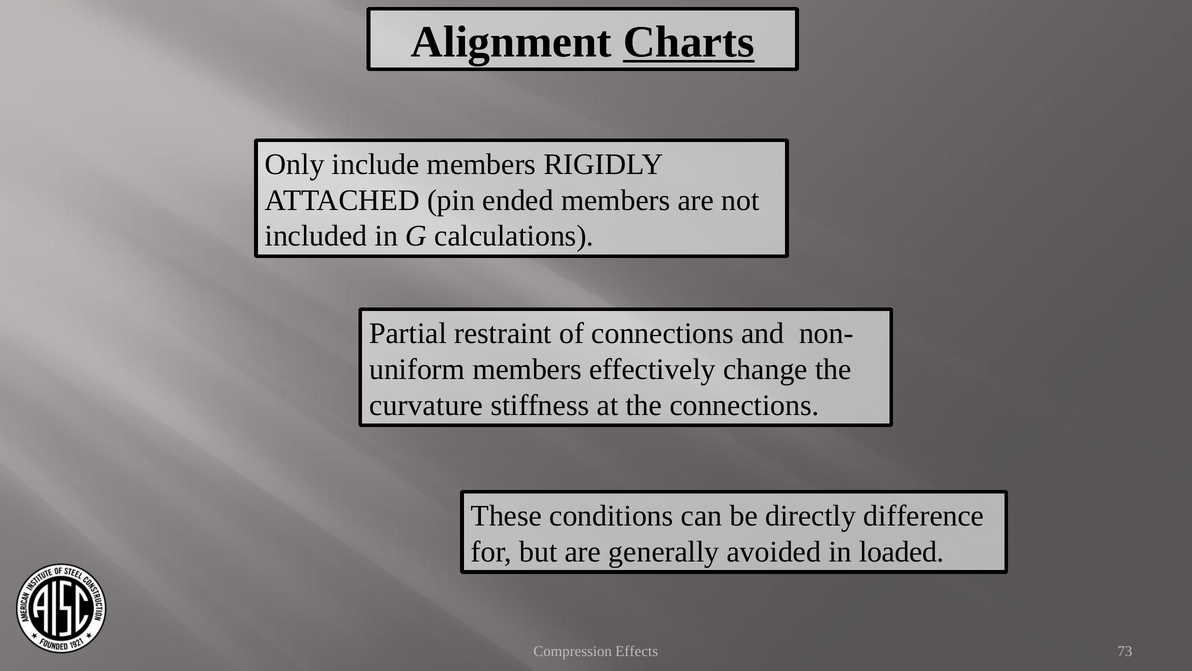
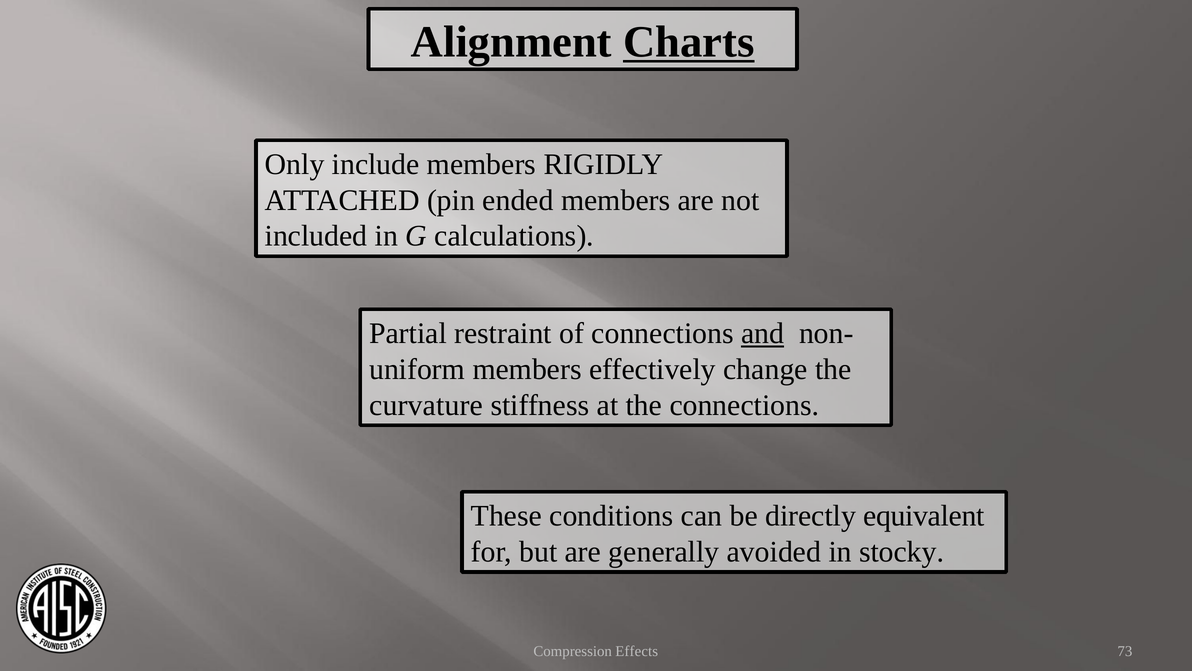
and underline: none -> present
difference: difference -> equivalent
loaded: loaded -> stocky
